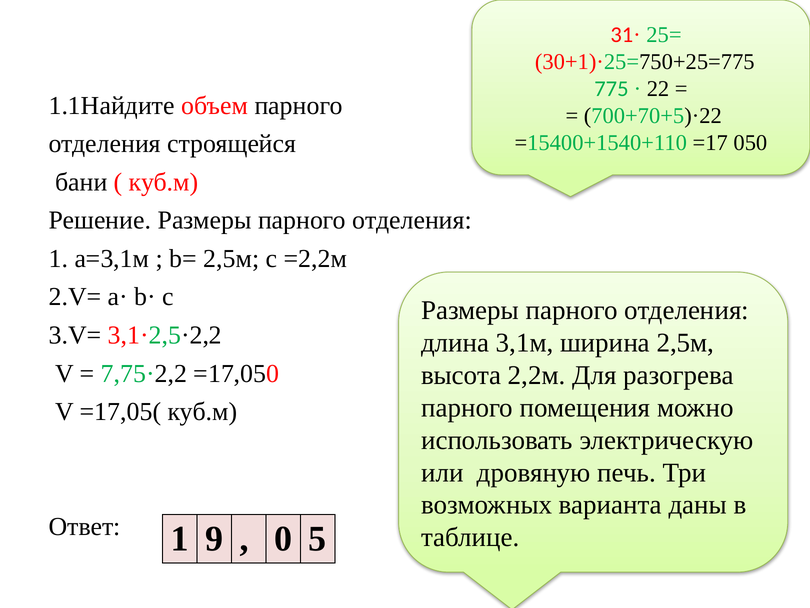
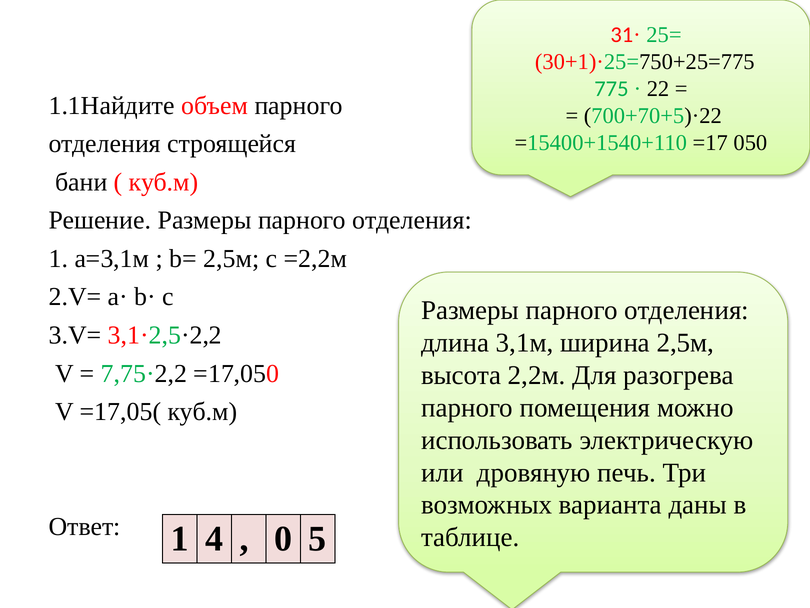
9: 9 -> 4
